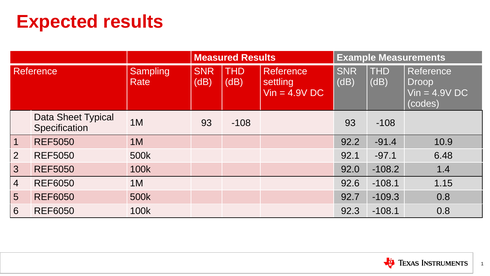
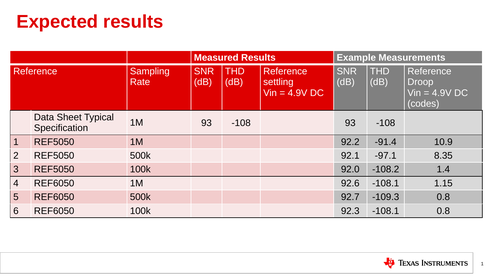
6.48: 6.48 -> 8.35
